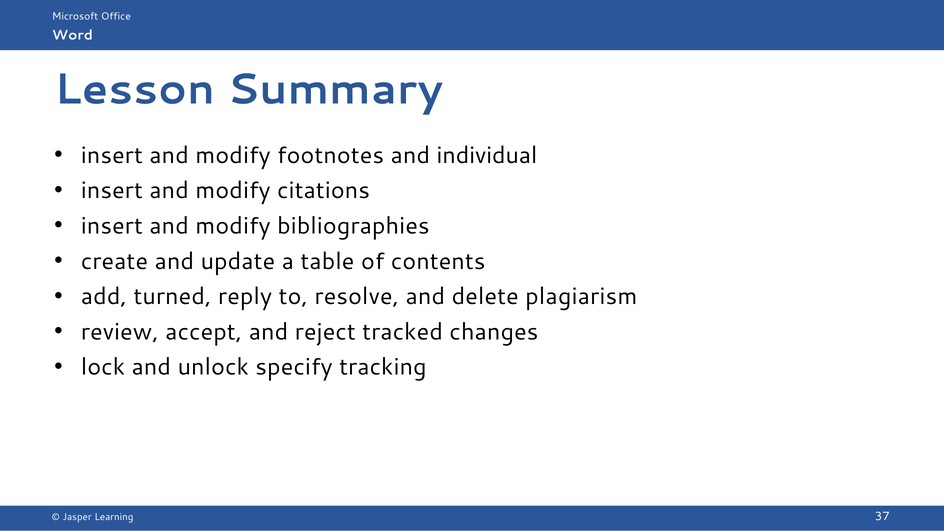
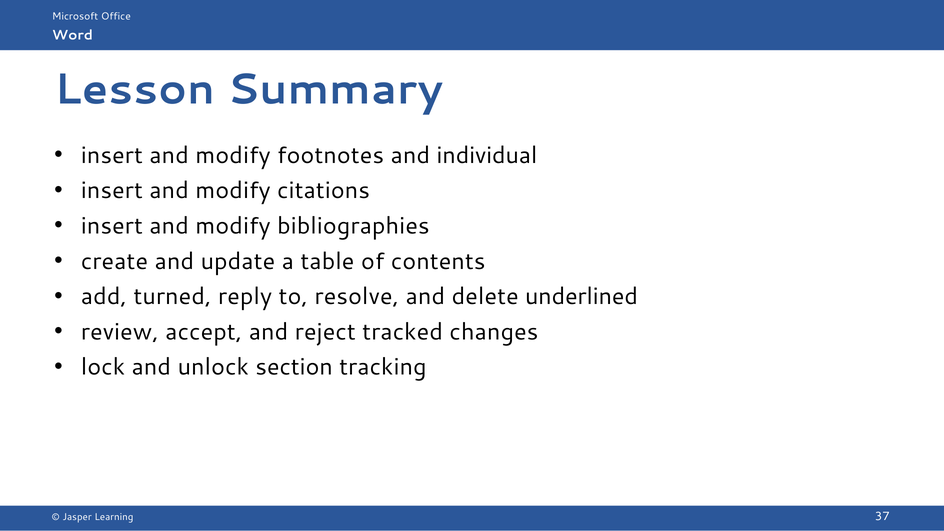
plagiarism: plagiarism -> underlined
specify: specify -> section
